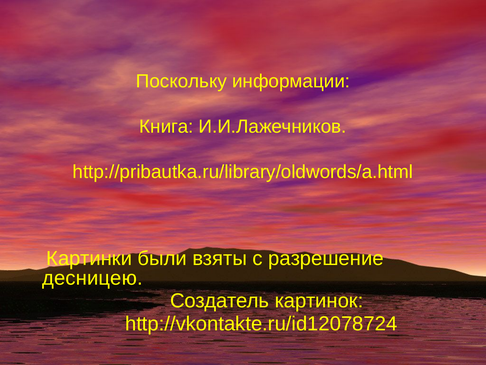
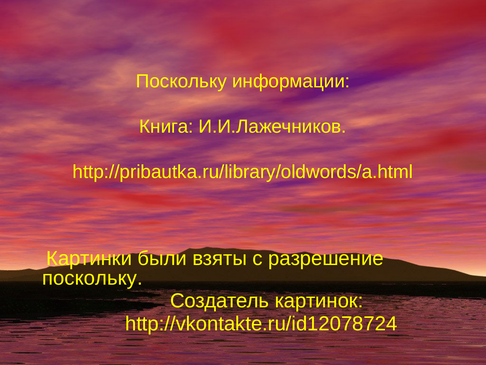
десницею at (92, 278): десницею -> поскольку
